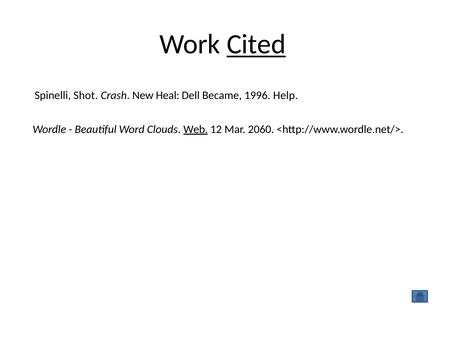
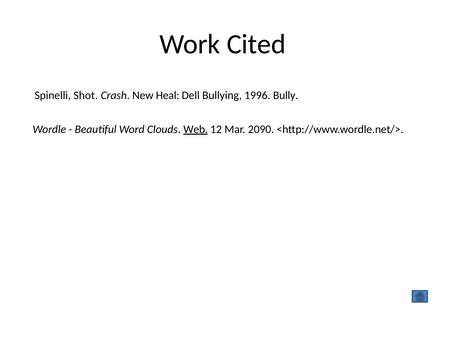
Cited underline: present -> none
Became: Became -> Bullying
Help: Help -> Bully
2060: 2060 -> 2090
